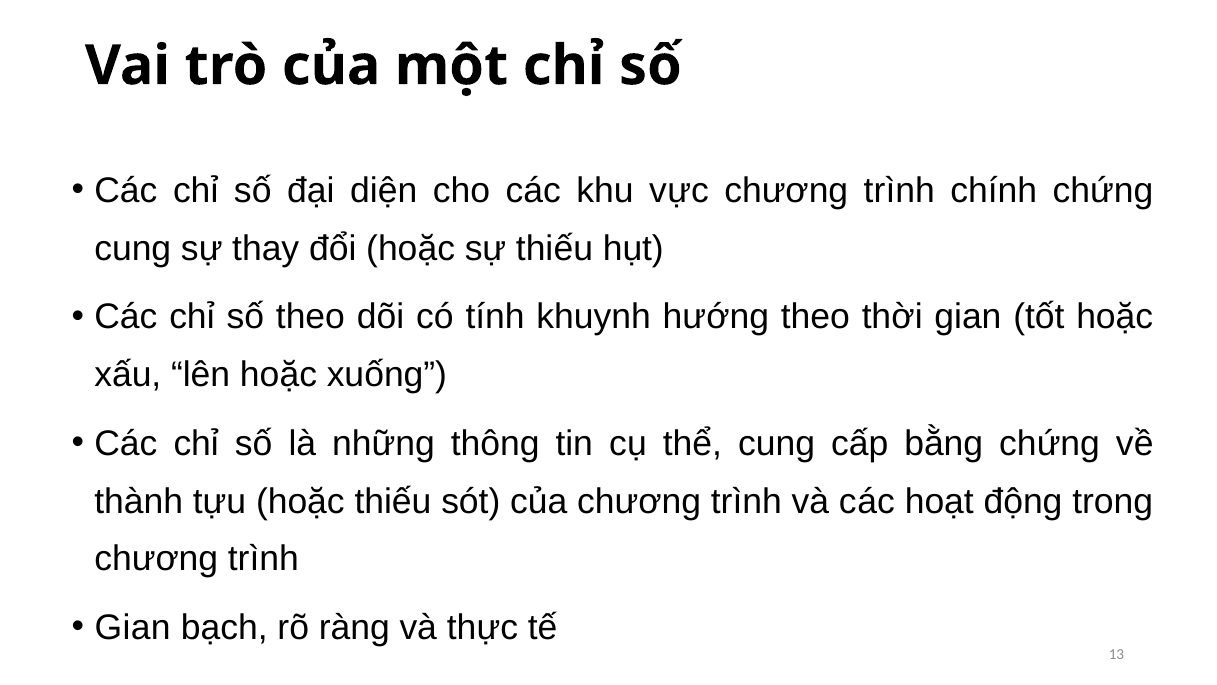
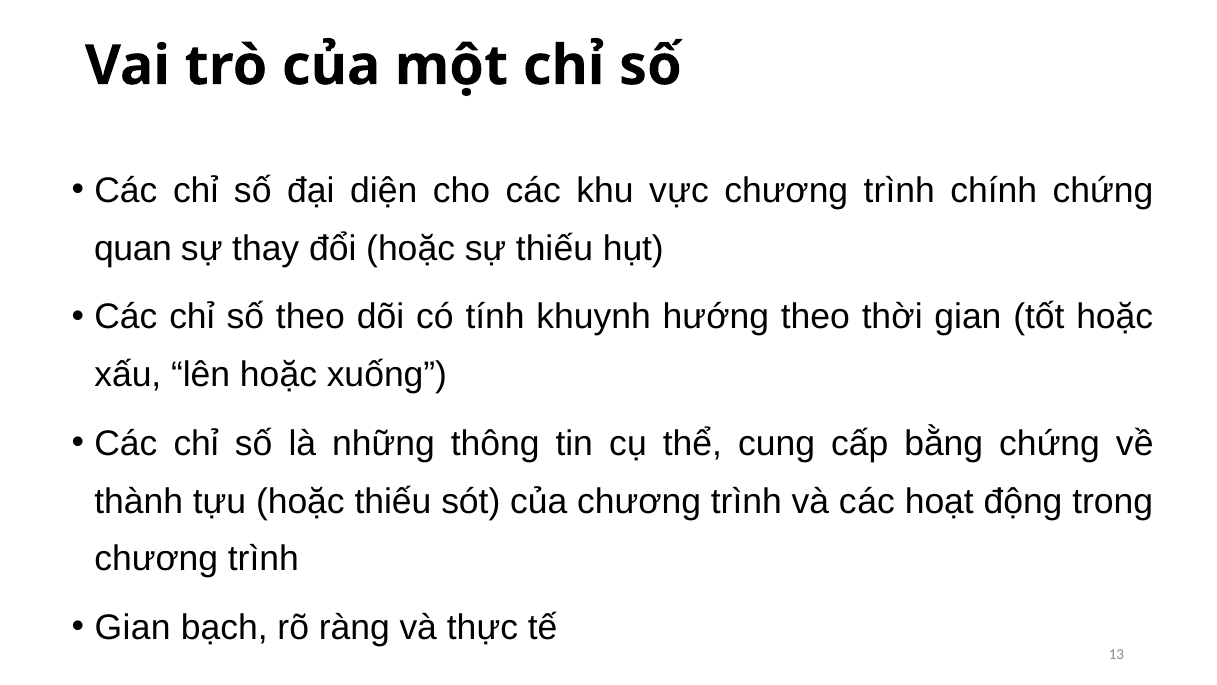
cung at (133, 248): cung -> quan
